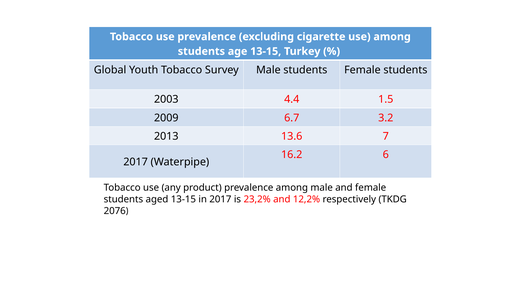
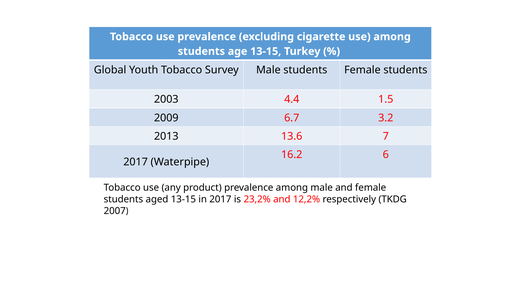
2076: 2076 -> 2007
